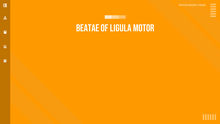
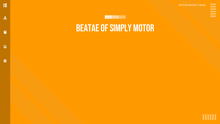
Ligula: Ligula -> Simply
